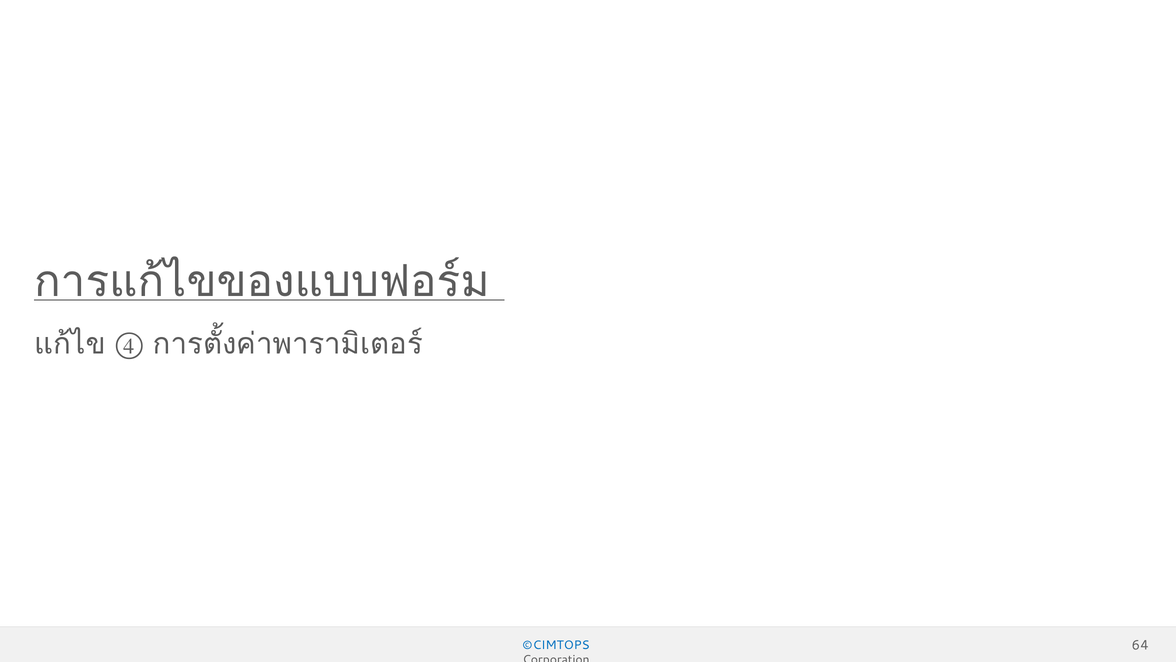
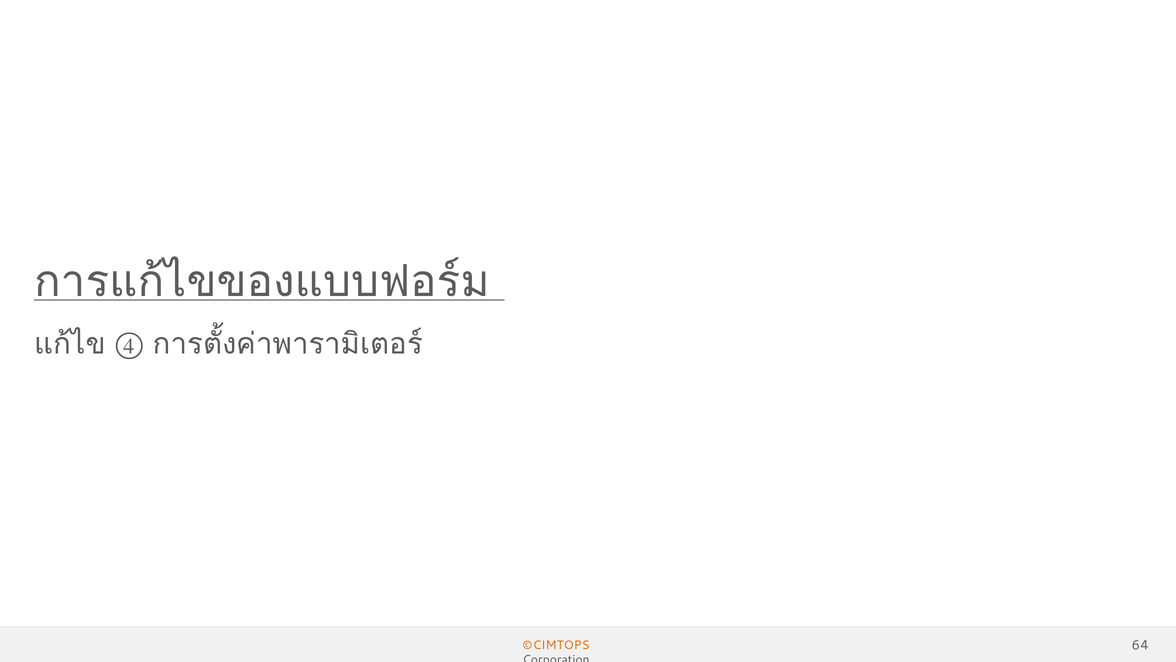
©CIMTOPS colour: blue -> orange
